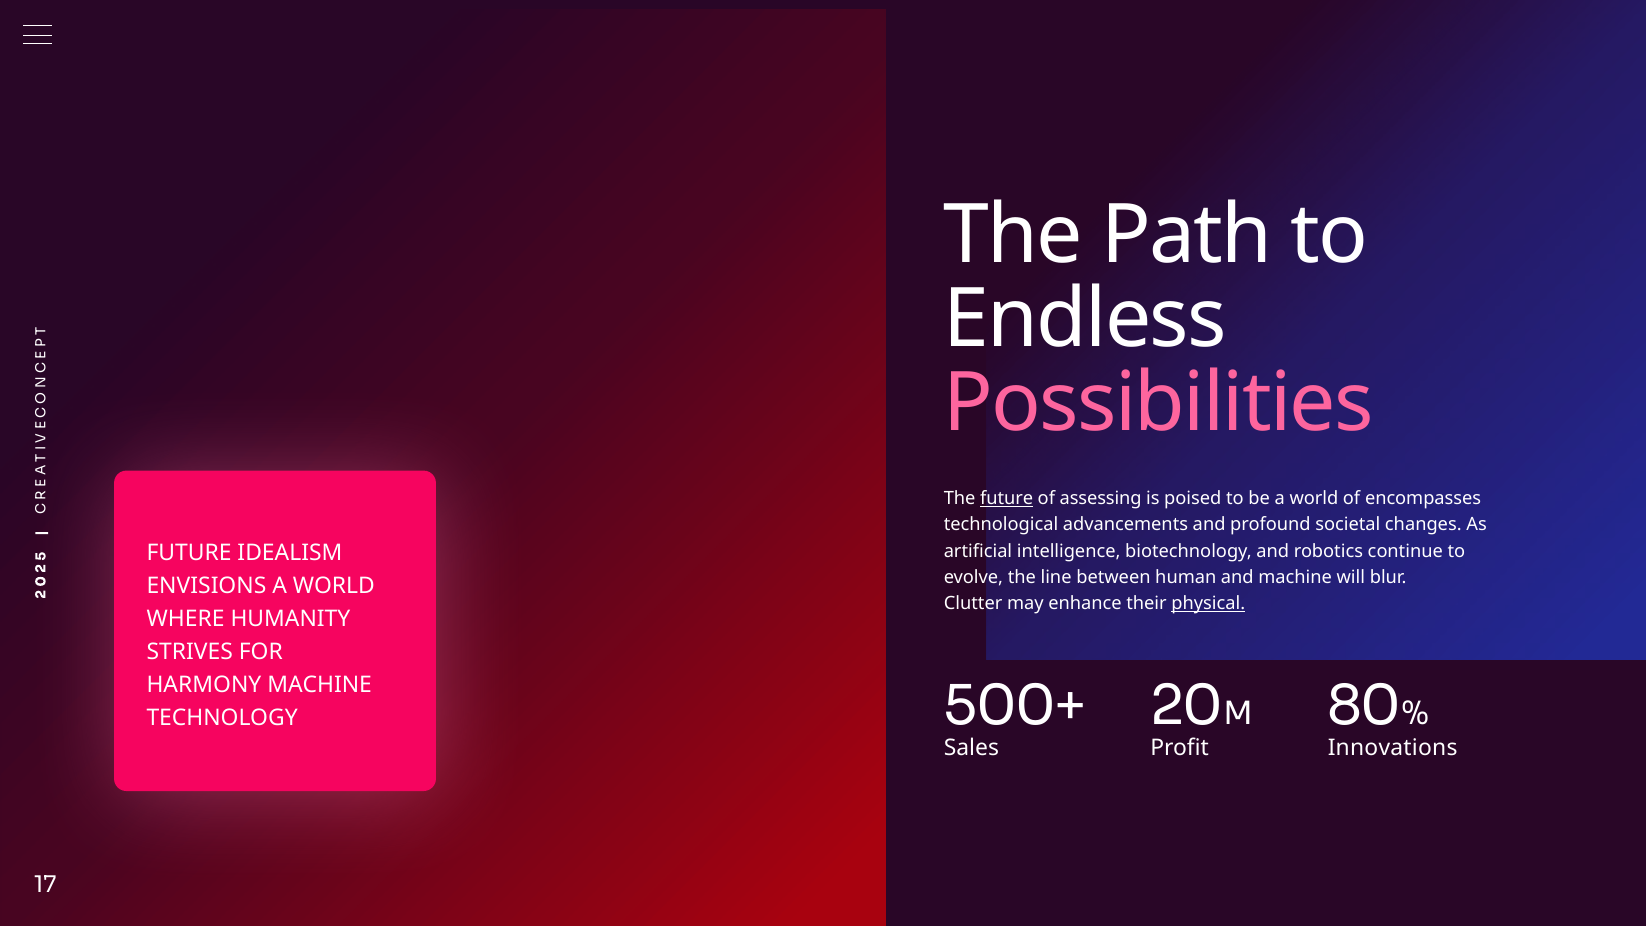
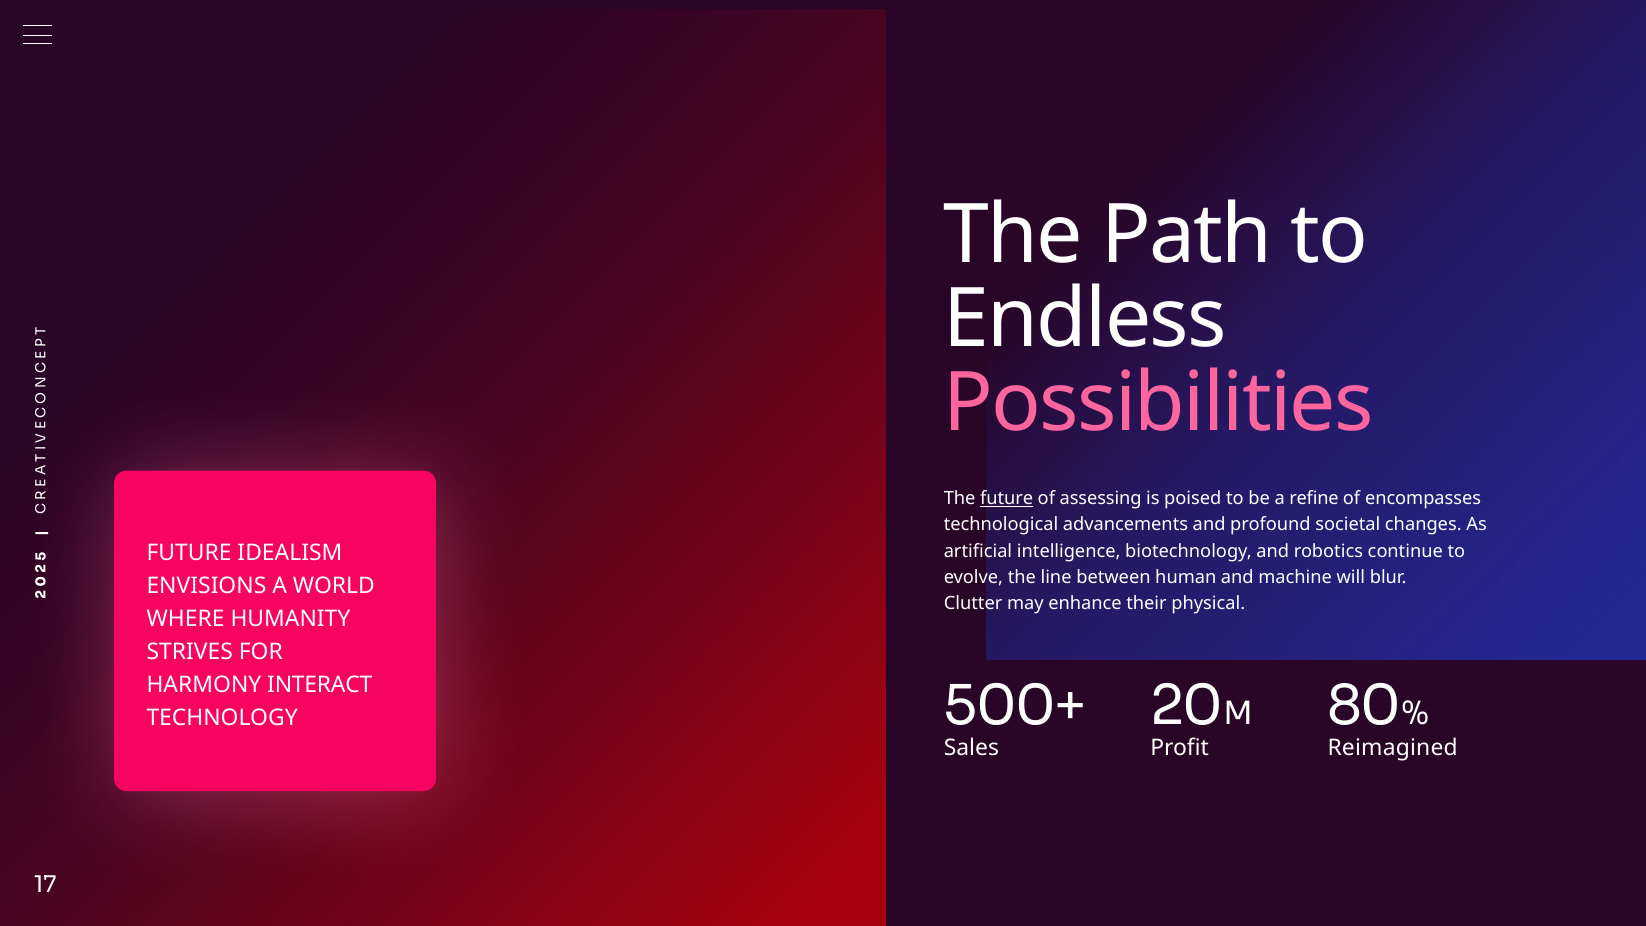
be a world: world -> refine
physical underline: present -> none
HARMONY MACHINE: MACHINE -> INTERACT
Innovations: Innovations -> Reimagined
